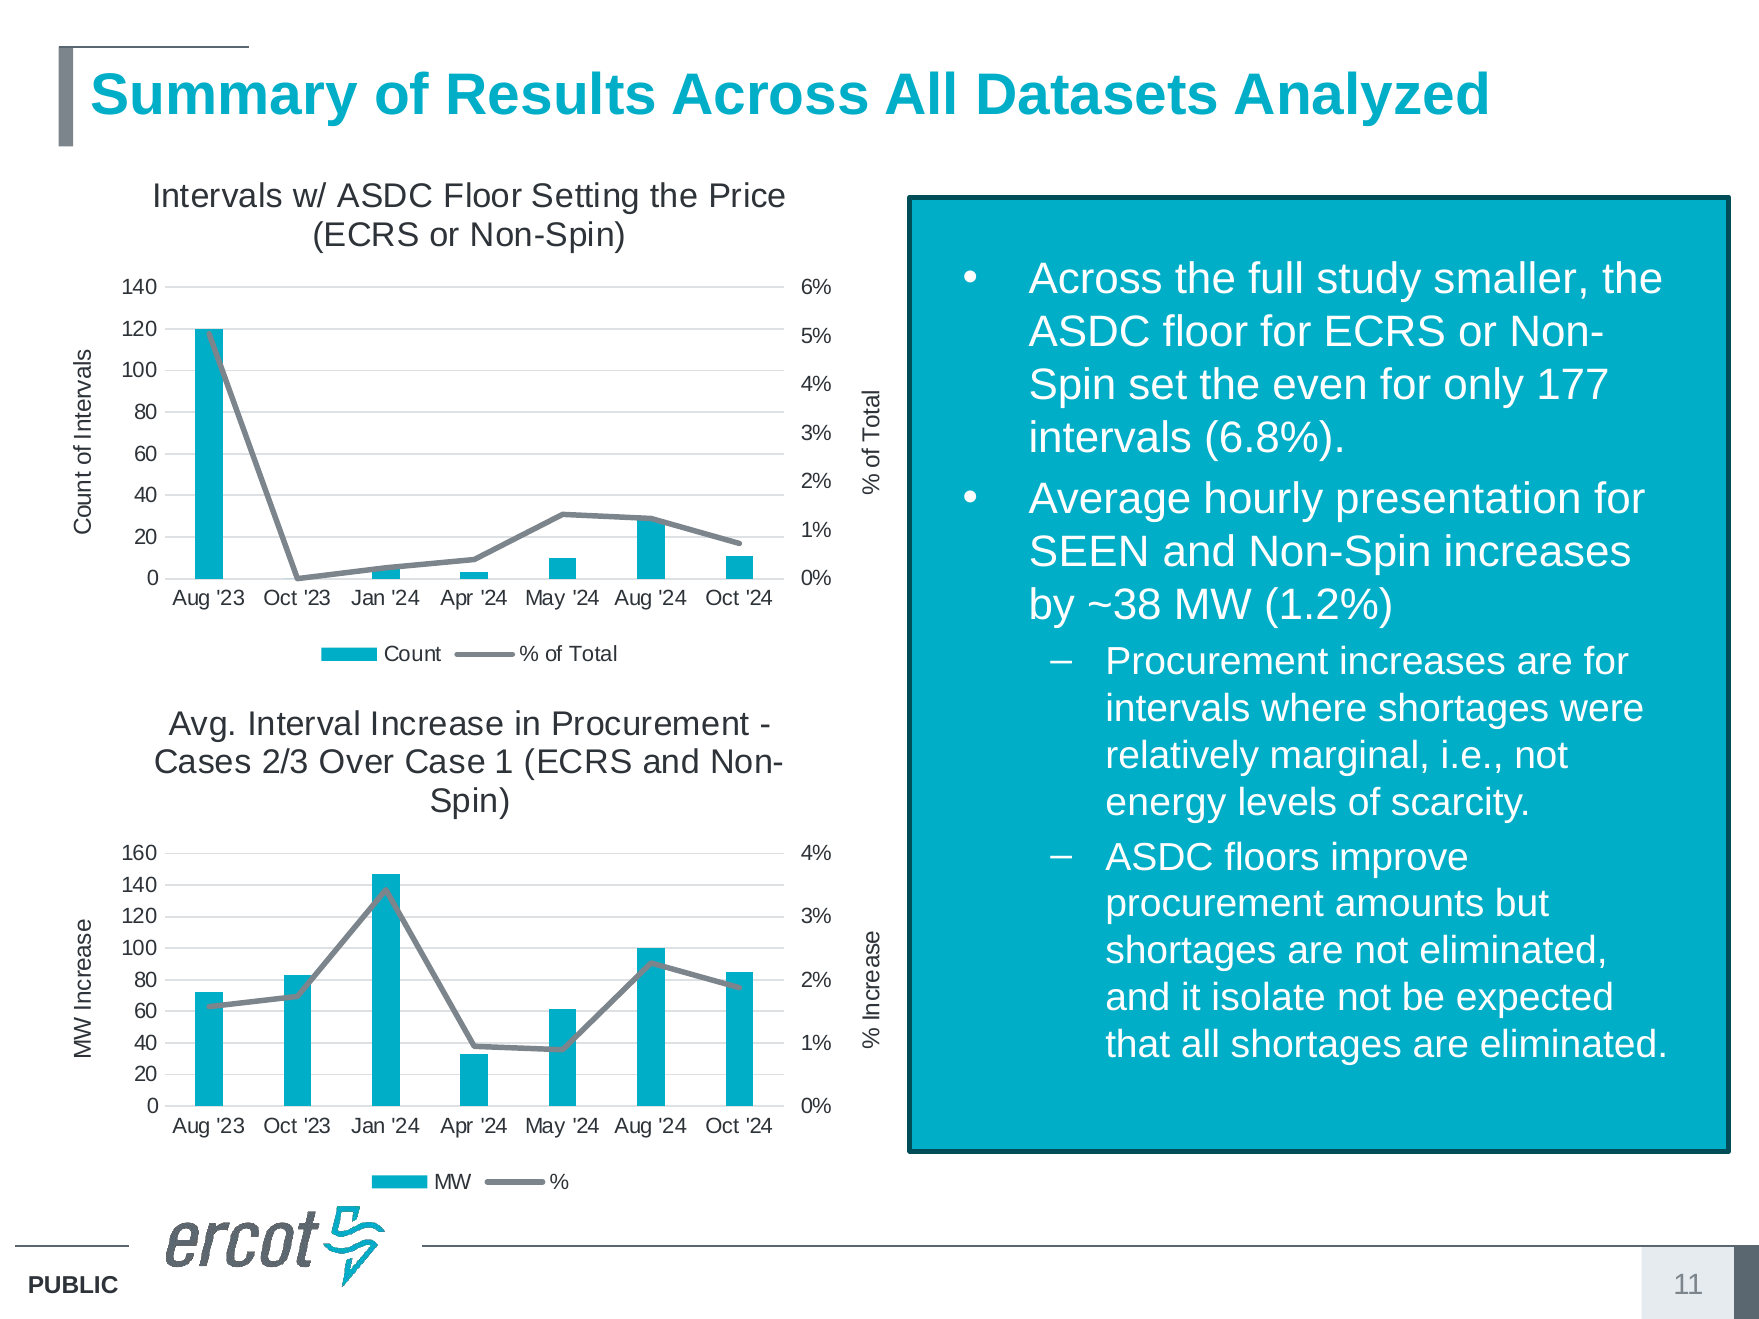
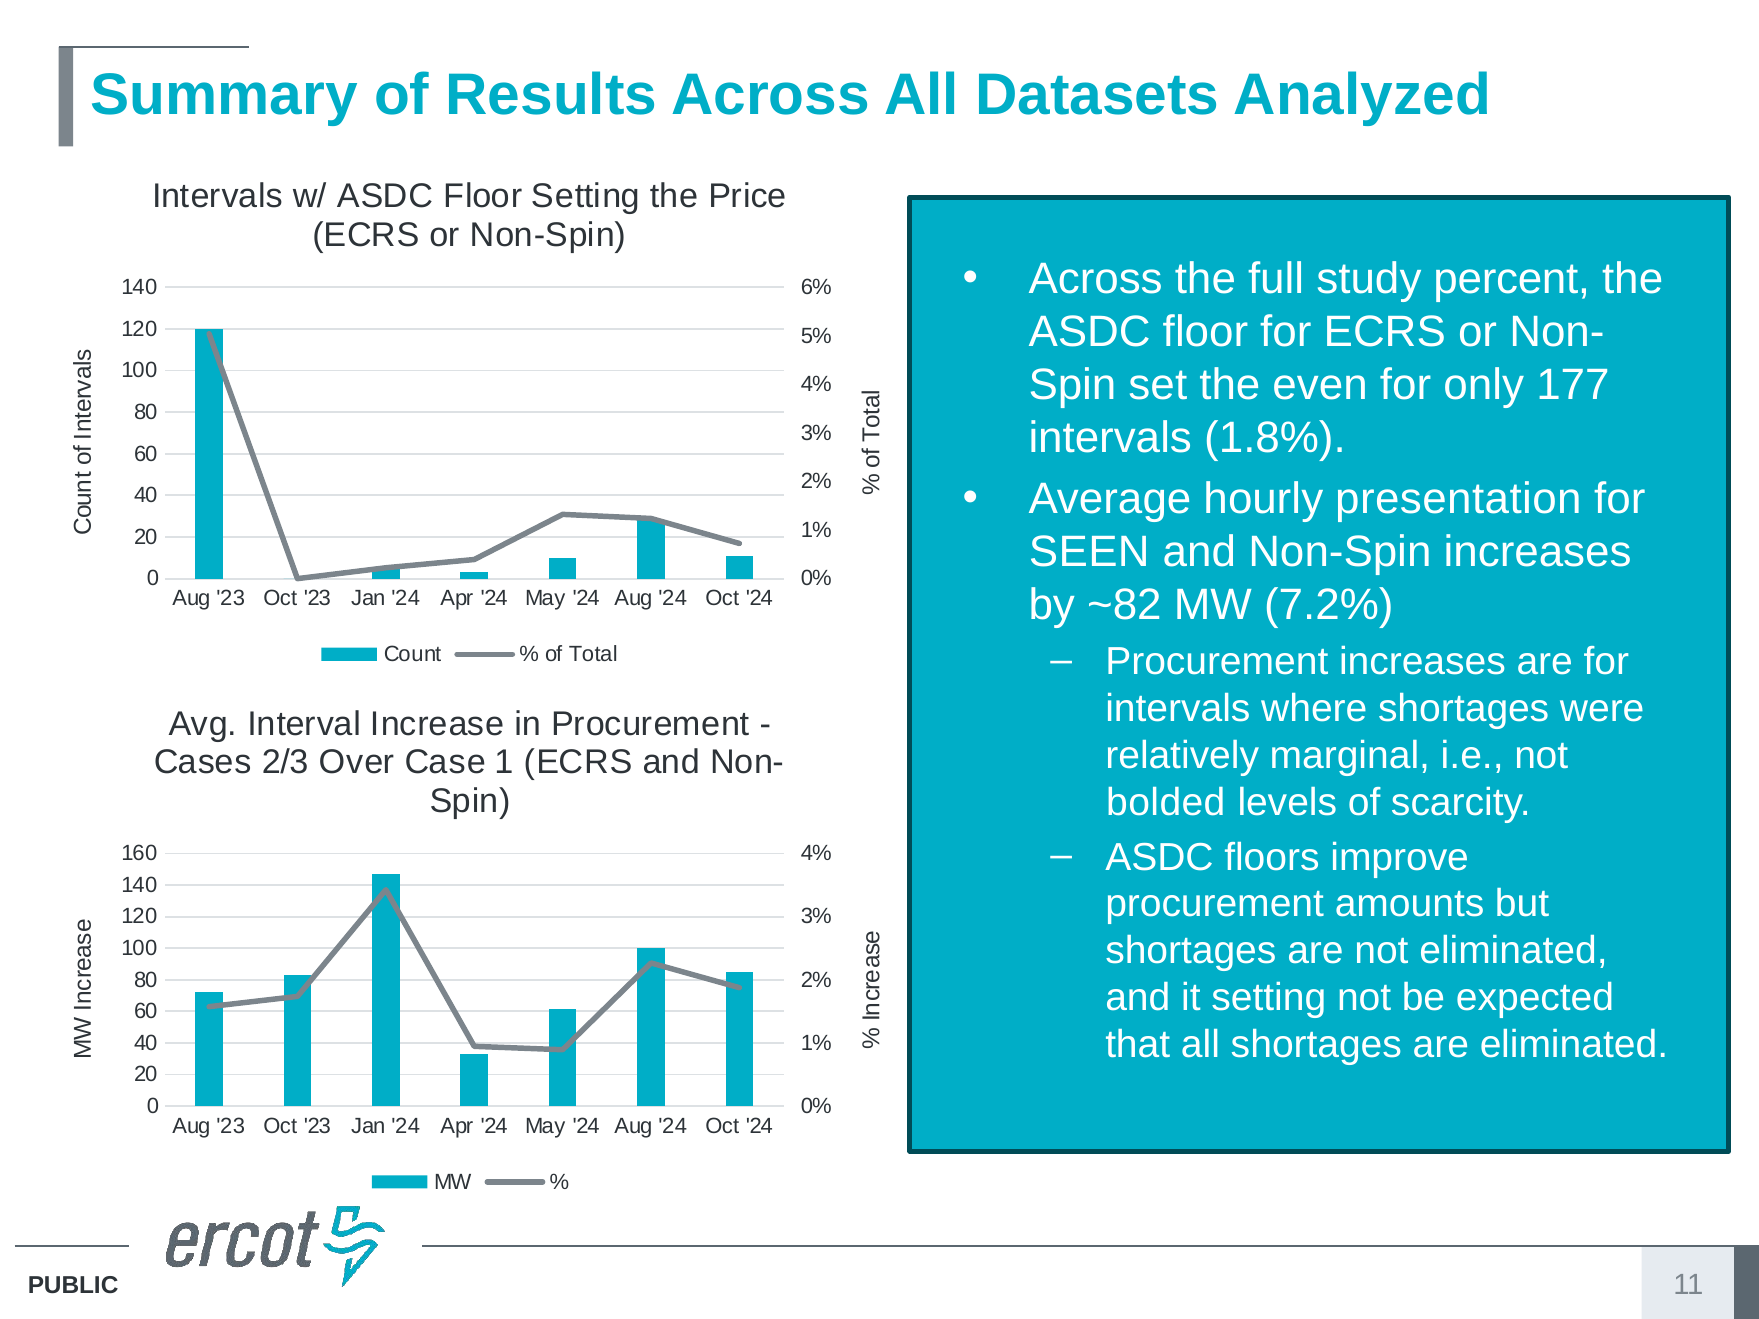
smaller: smaller -> percent
6.8%: 6.8% -> 1.8%
~38: ~38 -> ~82
1.2%: 1.2% -> 7.2%
energy: energy -> bolded
it isolate: isolate -> setting
